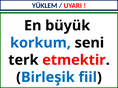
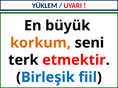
korkum colour: blue -> orange
